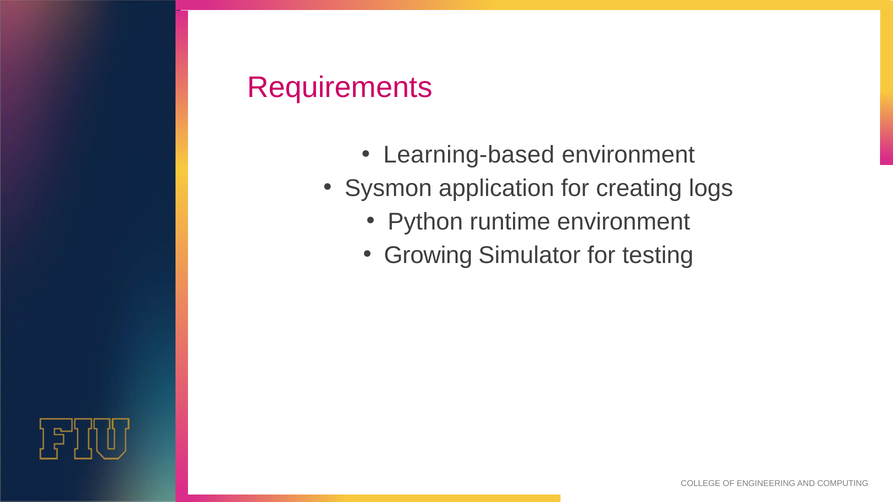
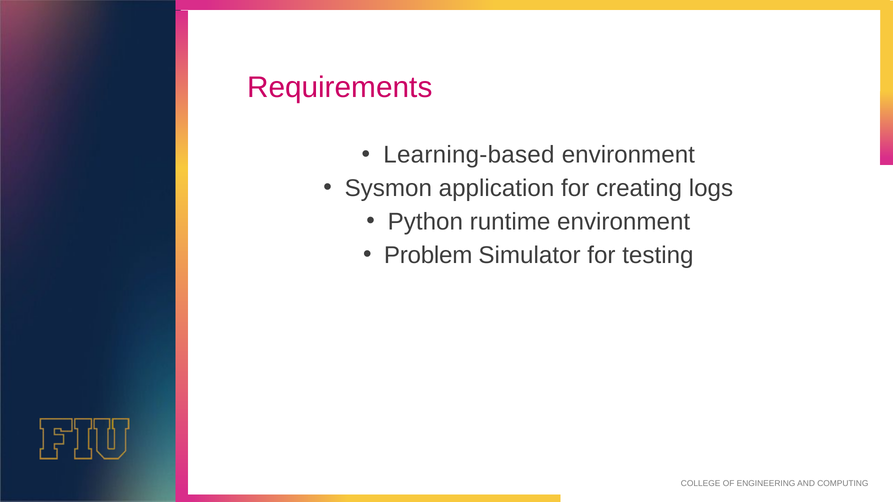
Growing: Growing -> Problem
